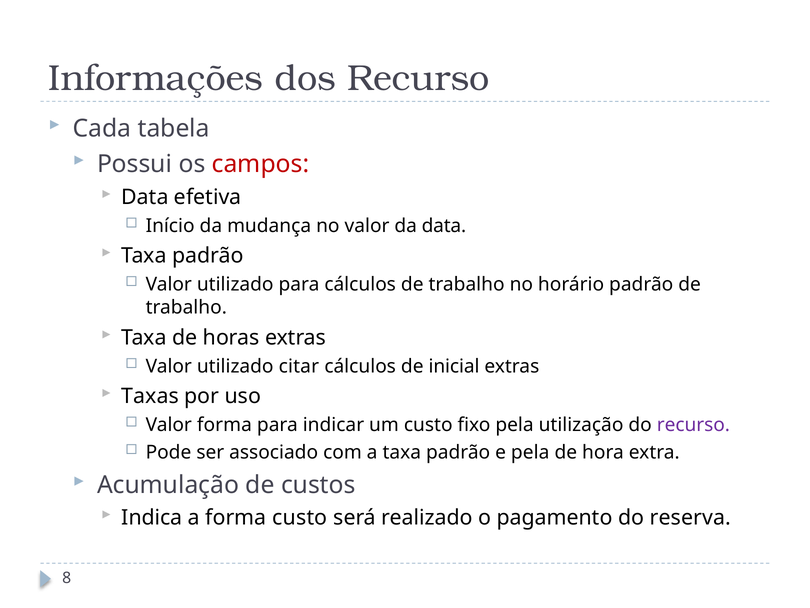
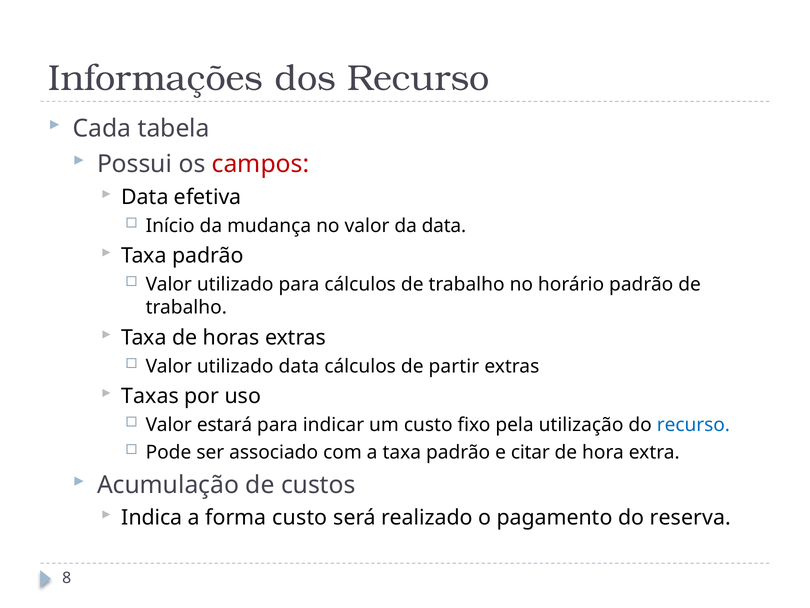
utilizado citar: citar -> data
inicial: inicial -> partir
Valor forma: forma -> estará
recurso at (693, 425) colour: purple -> blue
e pela: pela -> citar
